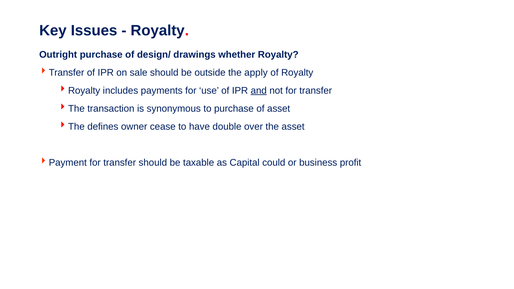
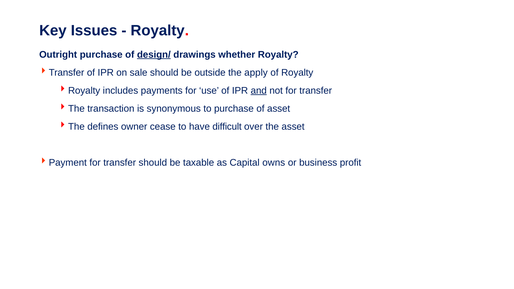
design/ underline: none -> present
double: double -> difficult
could: could -> owns
